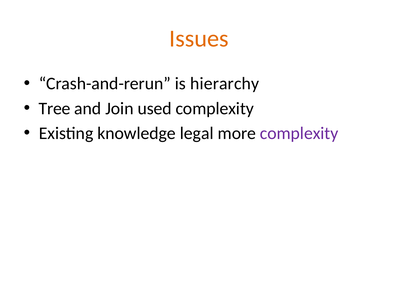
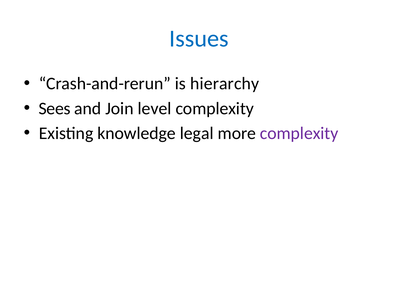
Issues colour: orange -> blue
Tree: Tree -> Sees
used: used -> level
